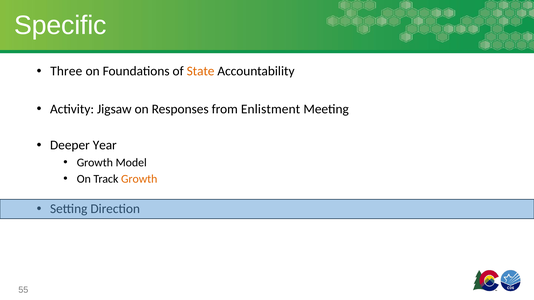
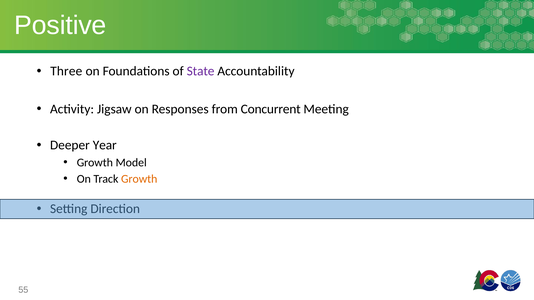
Specific: Specific -> Positive
State colour: orange -> purple
Enlistment: Enlistment -> Concurrent
